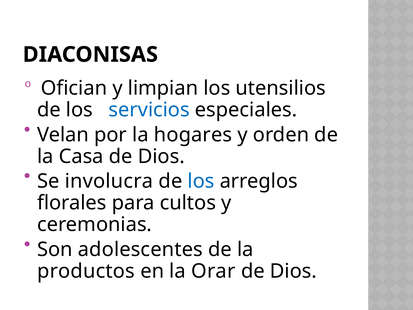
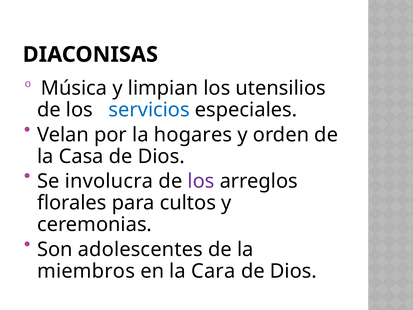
Ofician: Ofician -> Música
los at (201, 181) colour: blue -> purple
productos: productos -> miembros
Orar: Orar -> Cara
